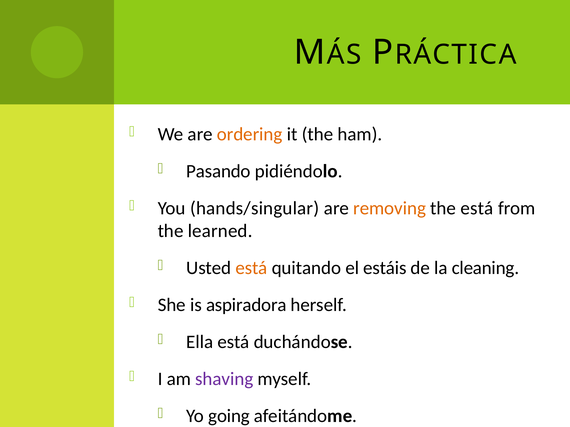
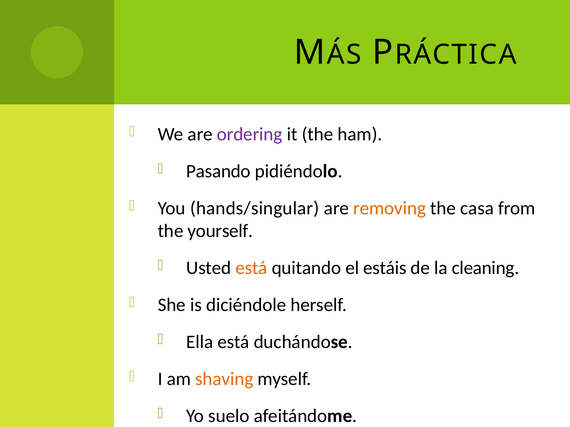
ordering colour: orange -> purple
the está: está -> casa
the learned: learned -> yourself
aspiradora: aspiradora -> diciéndole
shaving colour: purple -> orange
going: going -> suelo
